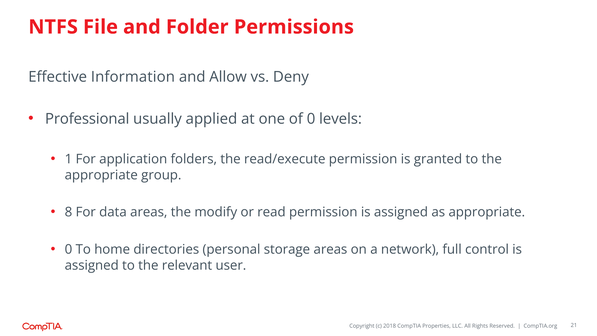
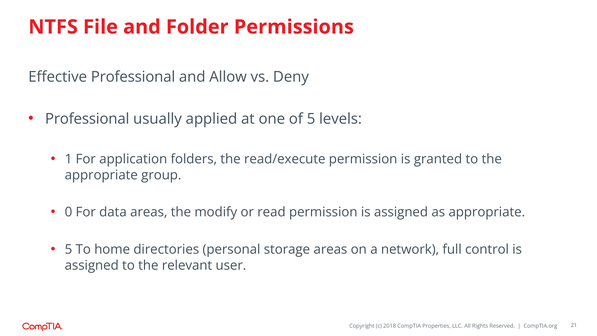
Effective Information: Information -> Professional
of 0: 0 -> 5
8: 8 -> 0
0 at (68, 249): 0 -> 5
